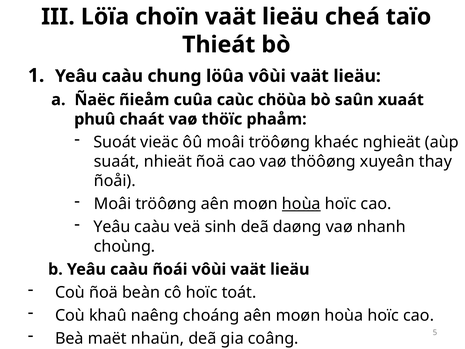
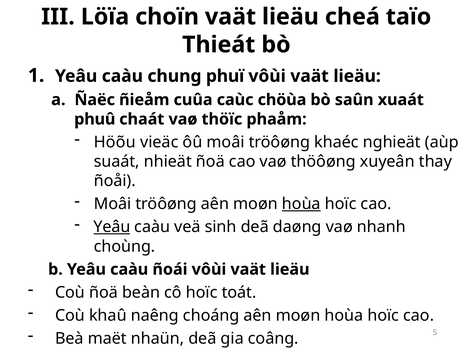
löûa: löûa -> phuï
Suoát: Suoát -> Höõu
Yeâu at (112, 227) underline: none -> present
